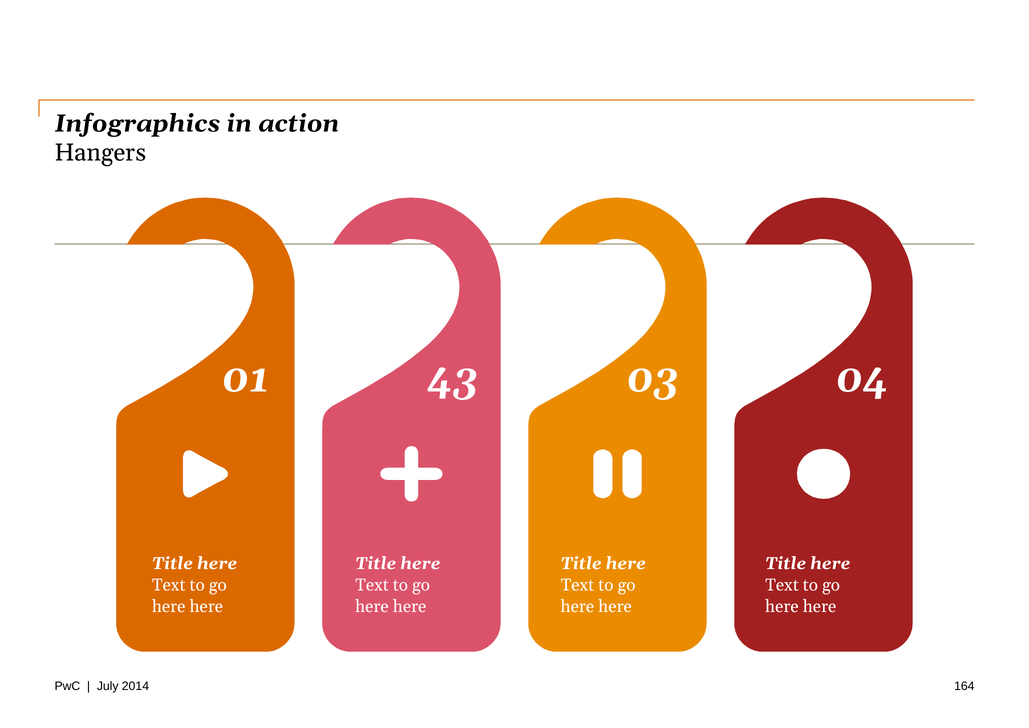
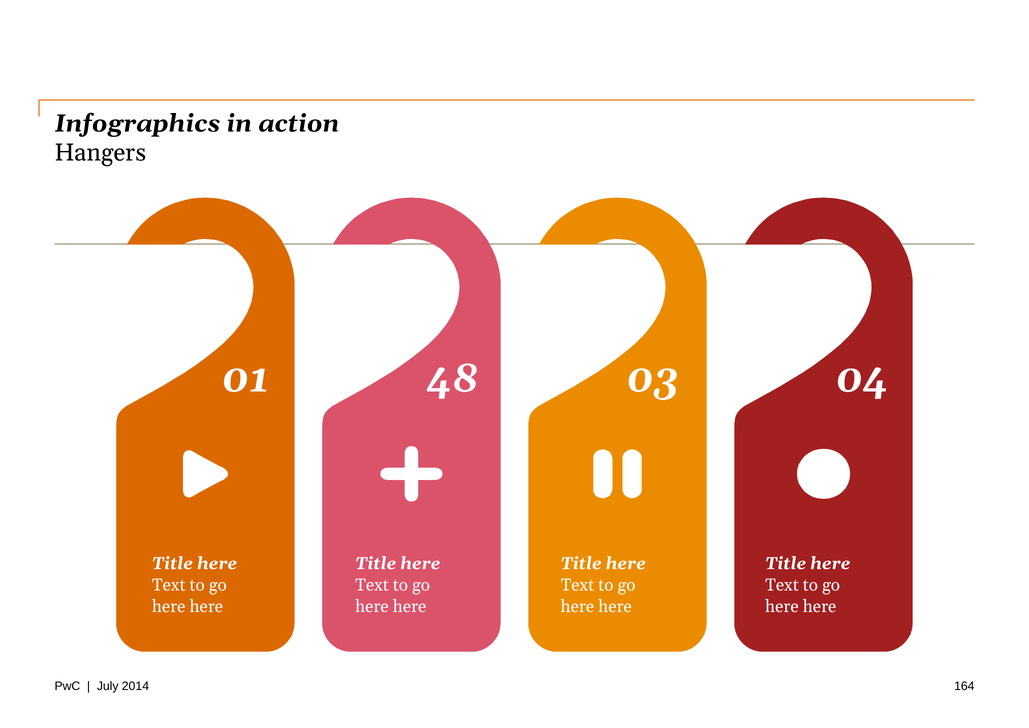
43: 43 -> 48
